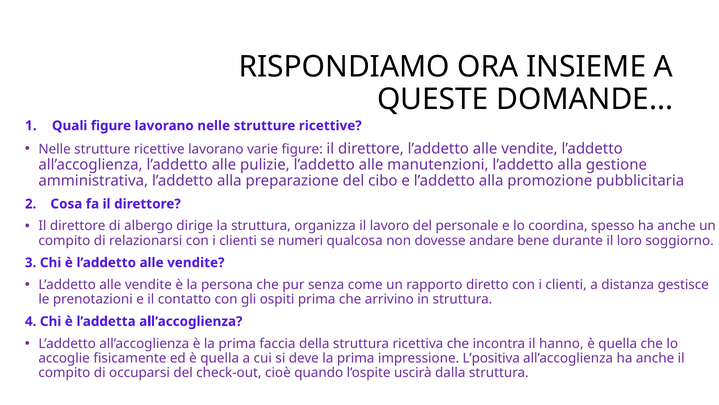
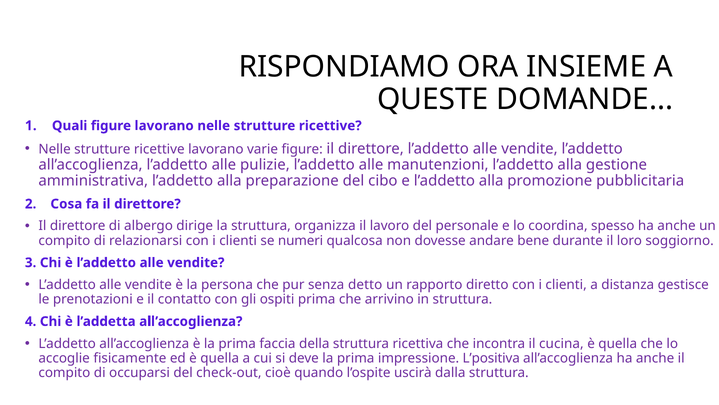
come: come -> detto
hanno: hanno -> cucina
